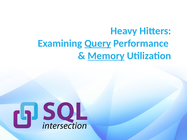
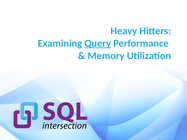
Memory underline: present -> none
